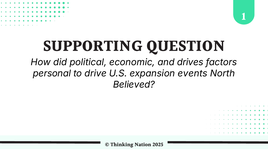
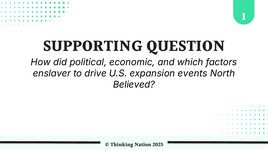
drives: drives -> which
personal: personal -> enslaver
